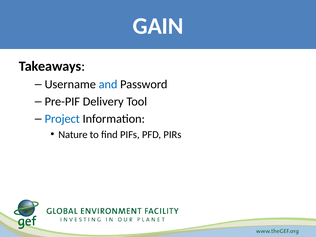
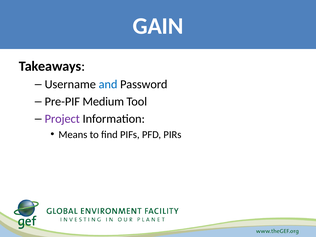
Delivery: Delivery -> Medium
Project colour: blue -> purple
Nature: Nature -> Means
